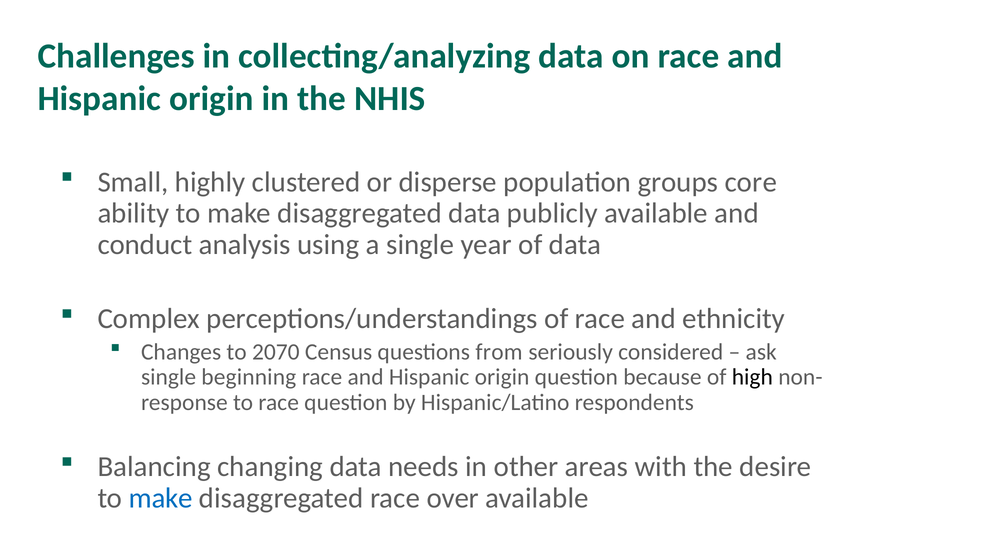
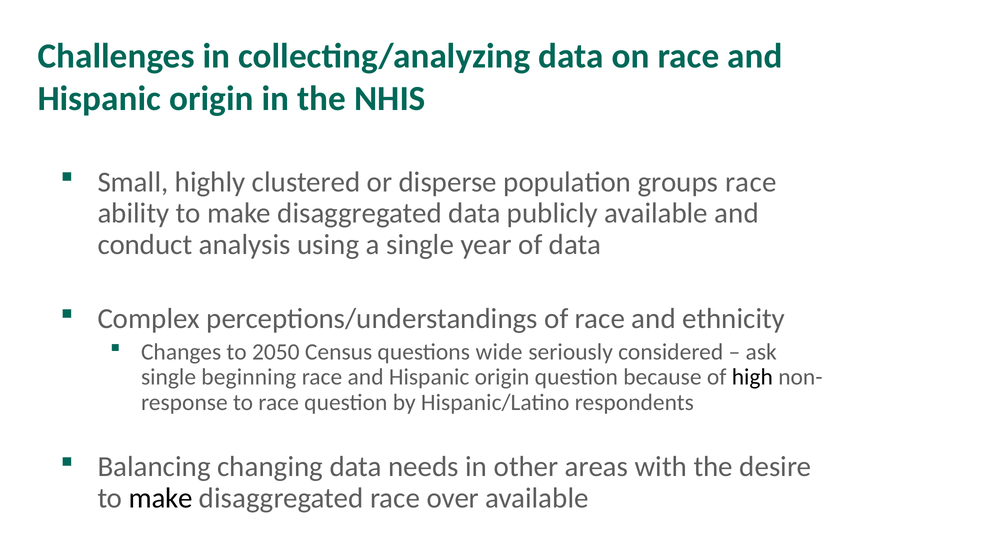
groups core: core -> race
2070: 2070 -> 2050
from: from -> wide
make at (161, 498) colour: blue -> black
